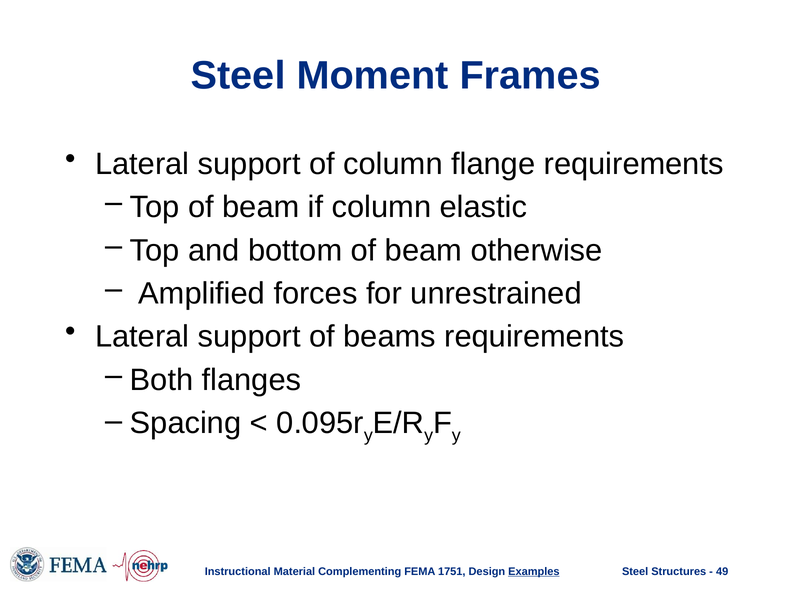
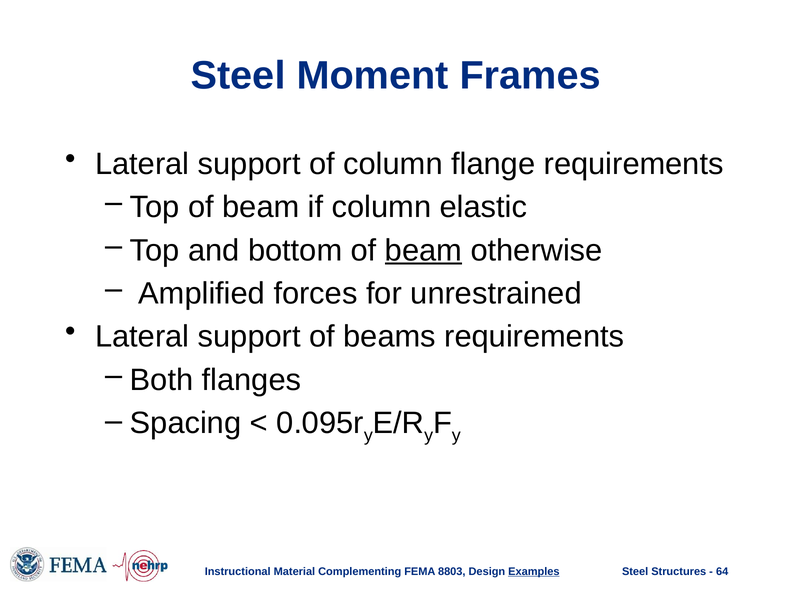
beam at (424, 251) underline: none -> present
1751: 1751 -> 8803
49: 49 -> 64
